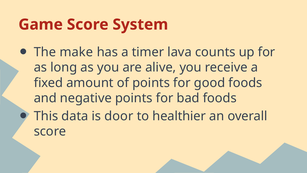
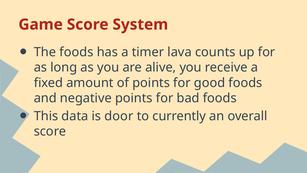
The make: make -> foods
healthier: healthier -> currently
